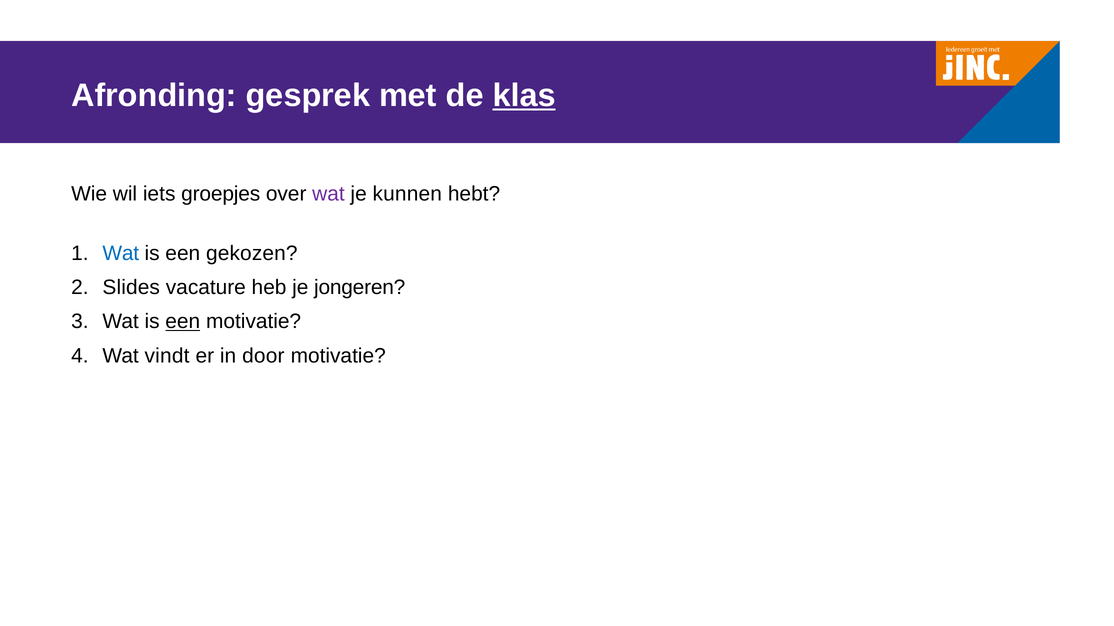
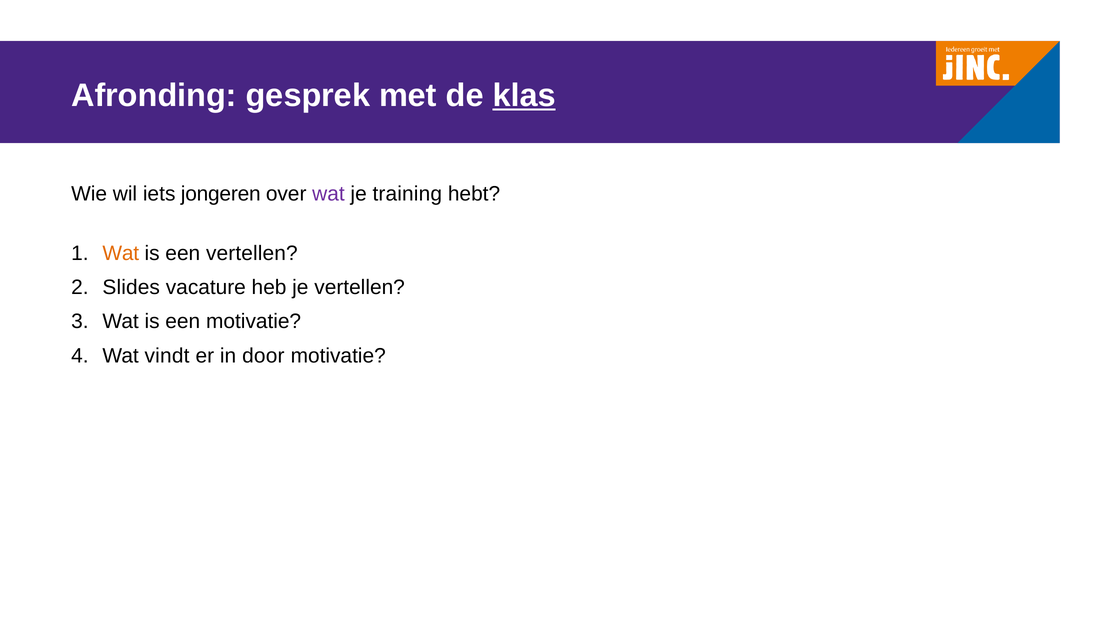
groepjes: groepjes -> jongeren
kunnen: kunnen -> training
Wat at (121, 253) colour: blue -> orange
een gekozen: gekozen -> vertellen
je jongeren: jongeren -> vertellen
een at (183, 322) underline: present -> none
